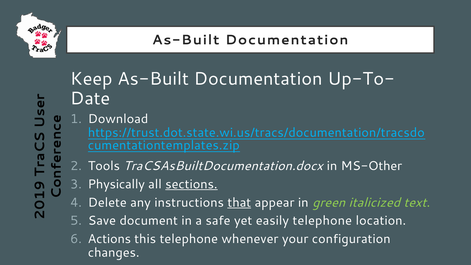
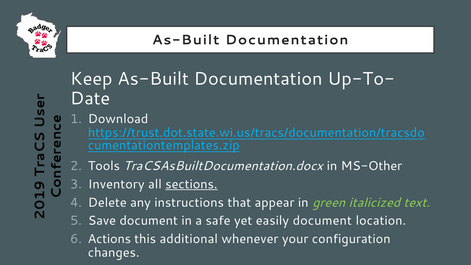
Physically: Physically -> Inventory
that underline: present -> none
easily telephone: telephone -> document
this telephone: telephone -> additional
